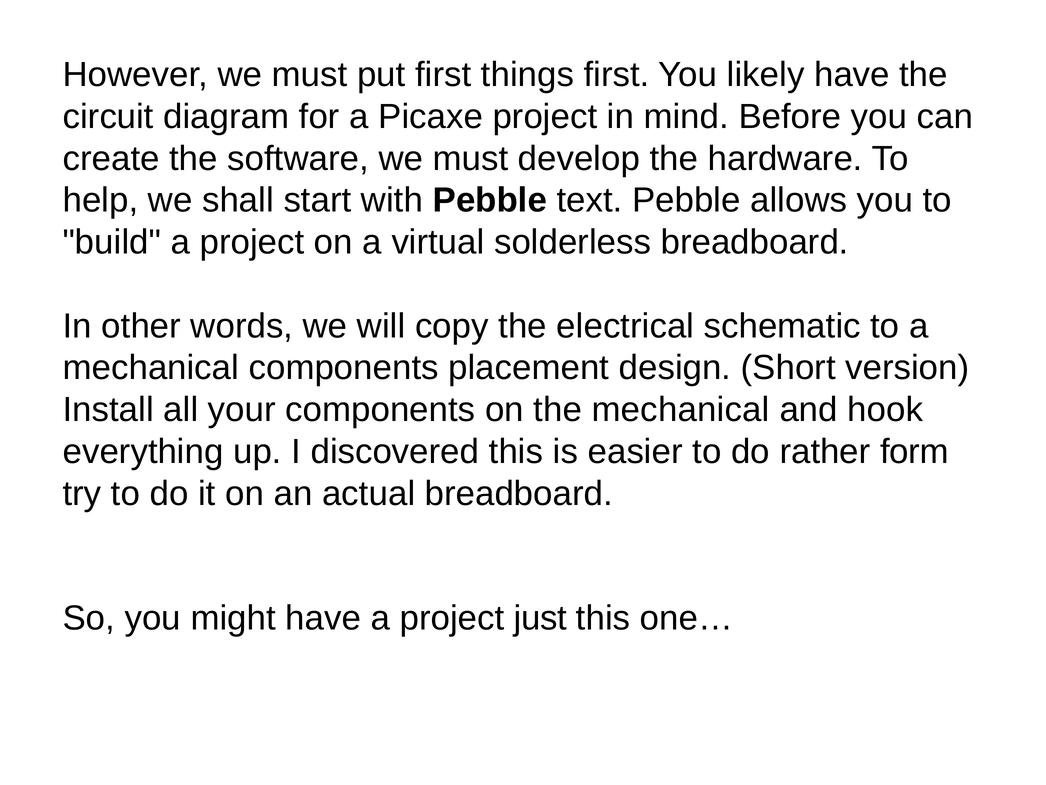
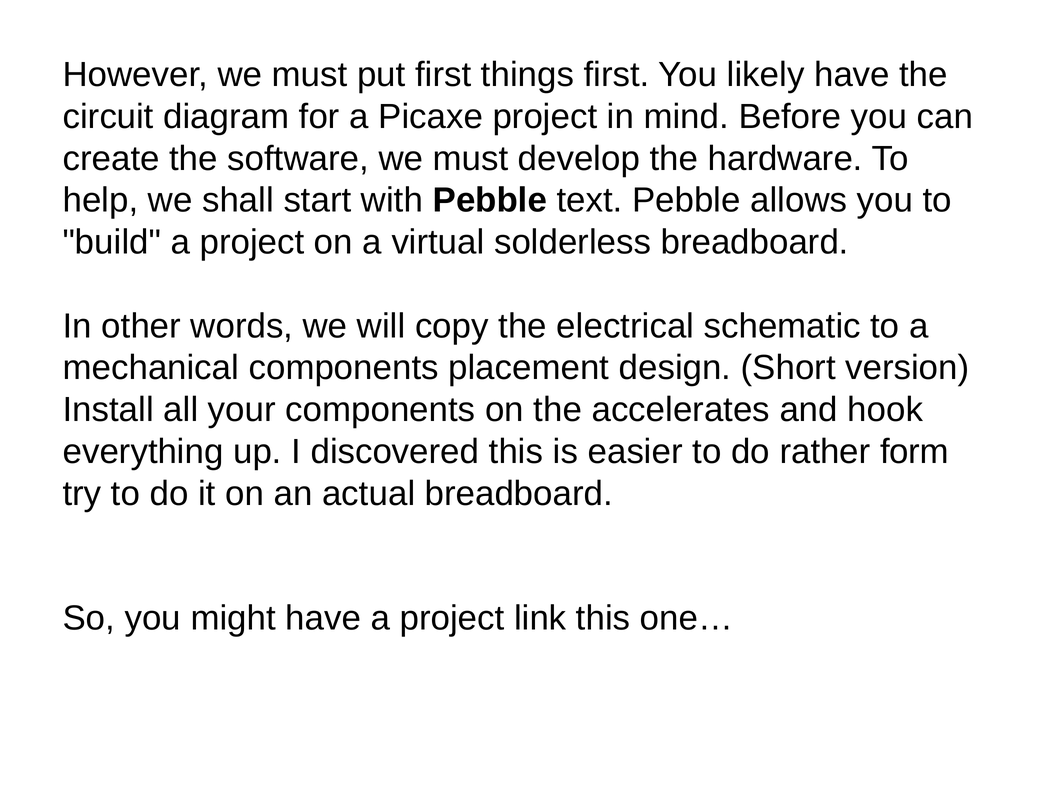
the mechanical: mechanical -> accelerates
just: just -> link
